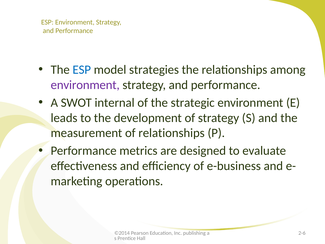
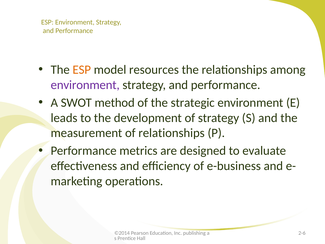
ESP at (82, 70) colour: blue -> orange
strategies: strategies -> resources
internal: internal -> method
